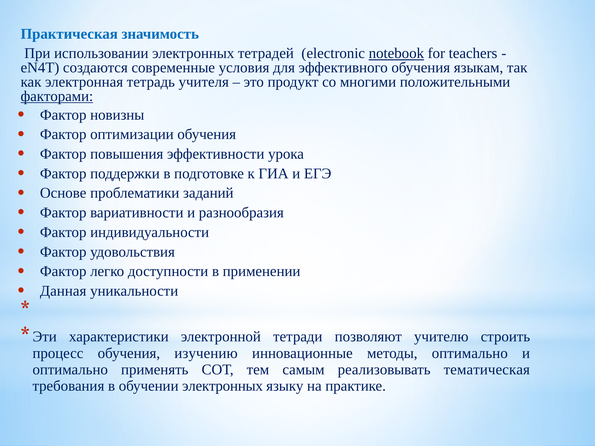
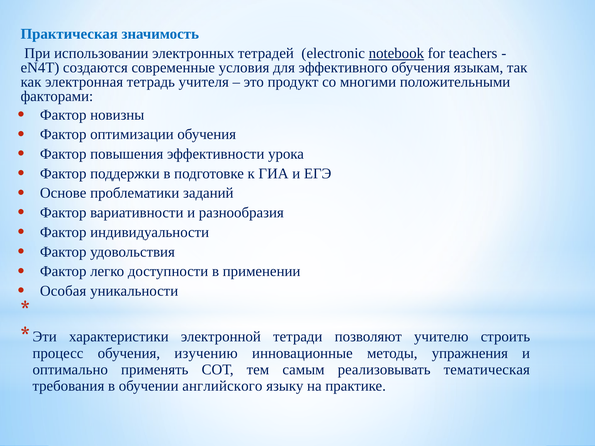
факторами underline: present -> none
Данная: Данная -> Особая
методы оптимально: оптимально -> упражнения
обучении электронных: электронных -> английского
